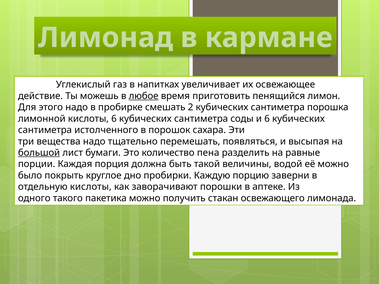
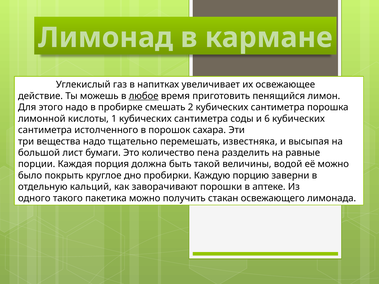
кислоты 6: 6 -> 1
появляться: появляться -> известняка
большой underline: present -> none
отдельную кислоты: кислоты -> кальций
